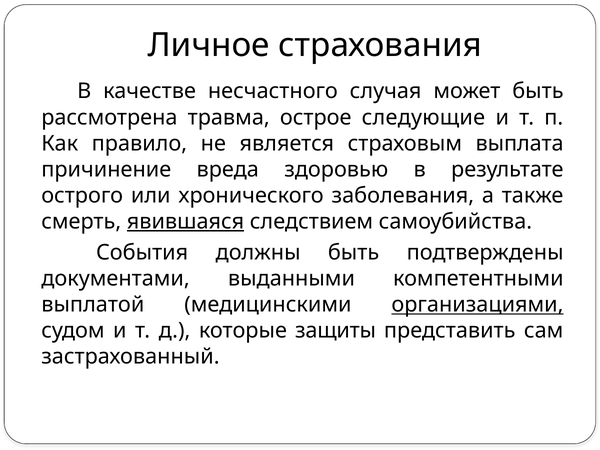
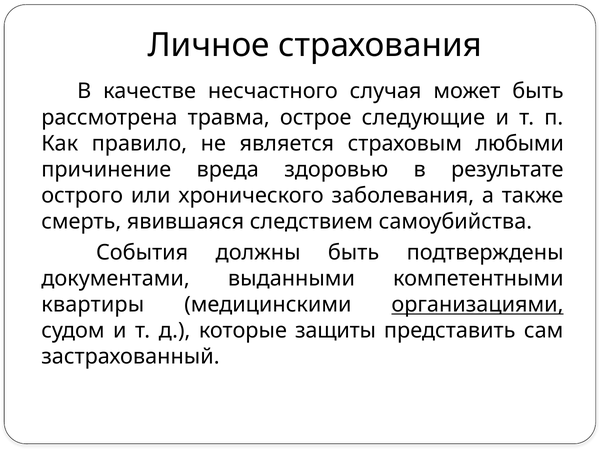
выплата: выплата -> любыми
явившаяся underline: present -> none
выплатой: выплатой -> квартиры
